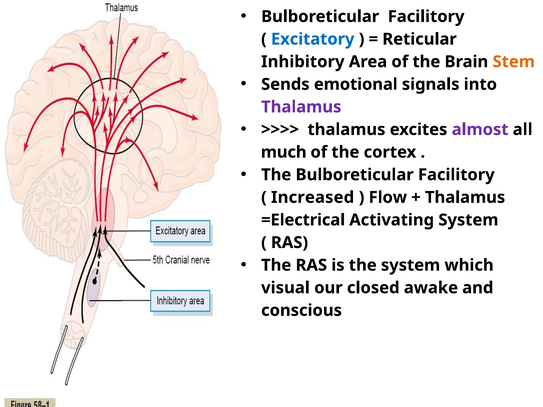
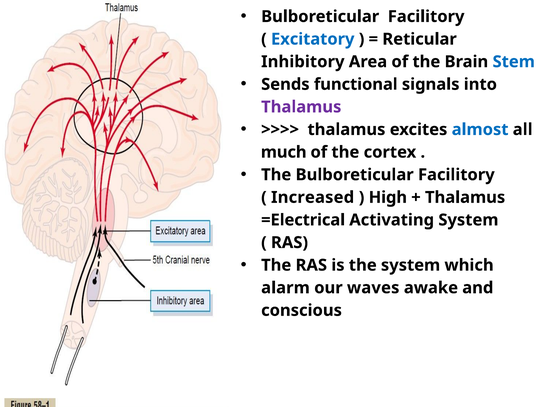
Stem colour: orange -> blue
emotional: emotional -> functional
almost colour: purple -> blue
Flow: Flow -> High
visual: visual -> alarm
closed: closed -> waves
